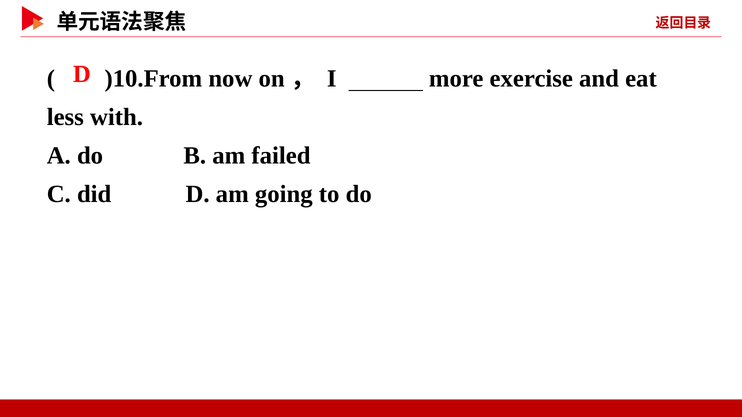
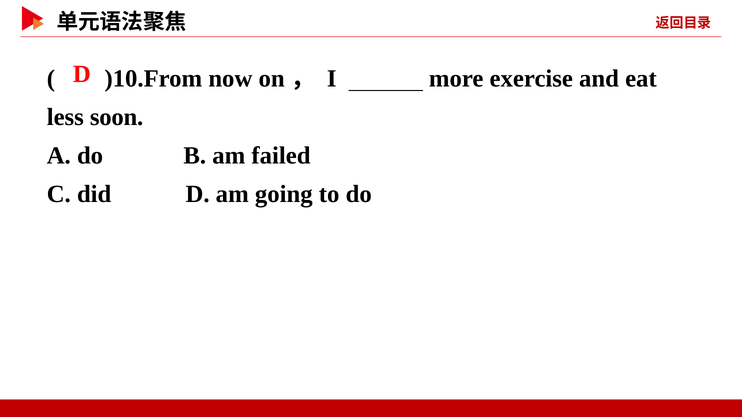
with: with -> soon
